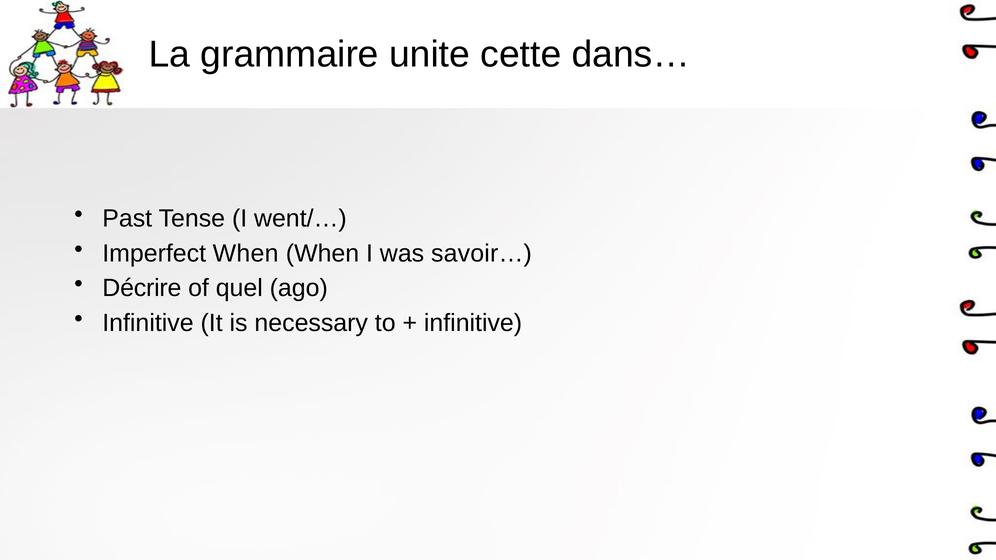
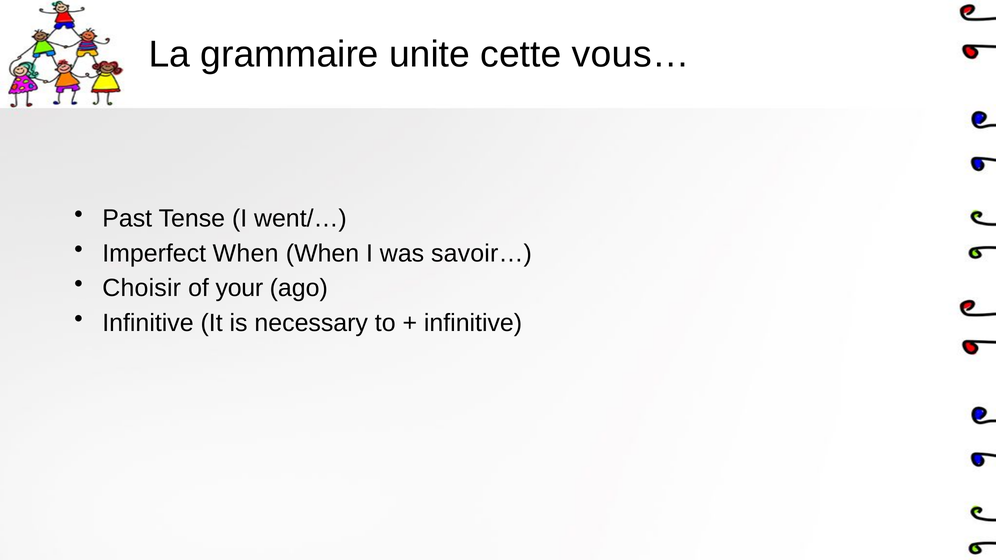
dans…: dans… -> vous…
Décrire: Décrire -> Choisir
quel: quel -> your
